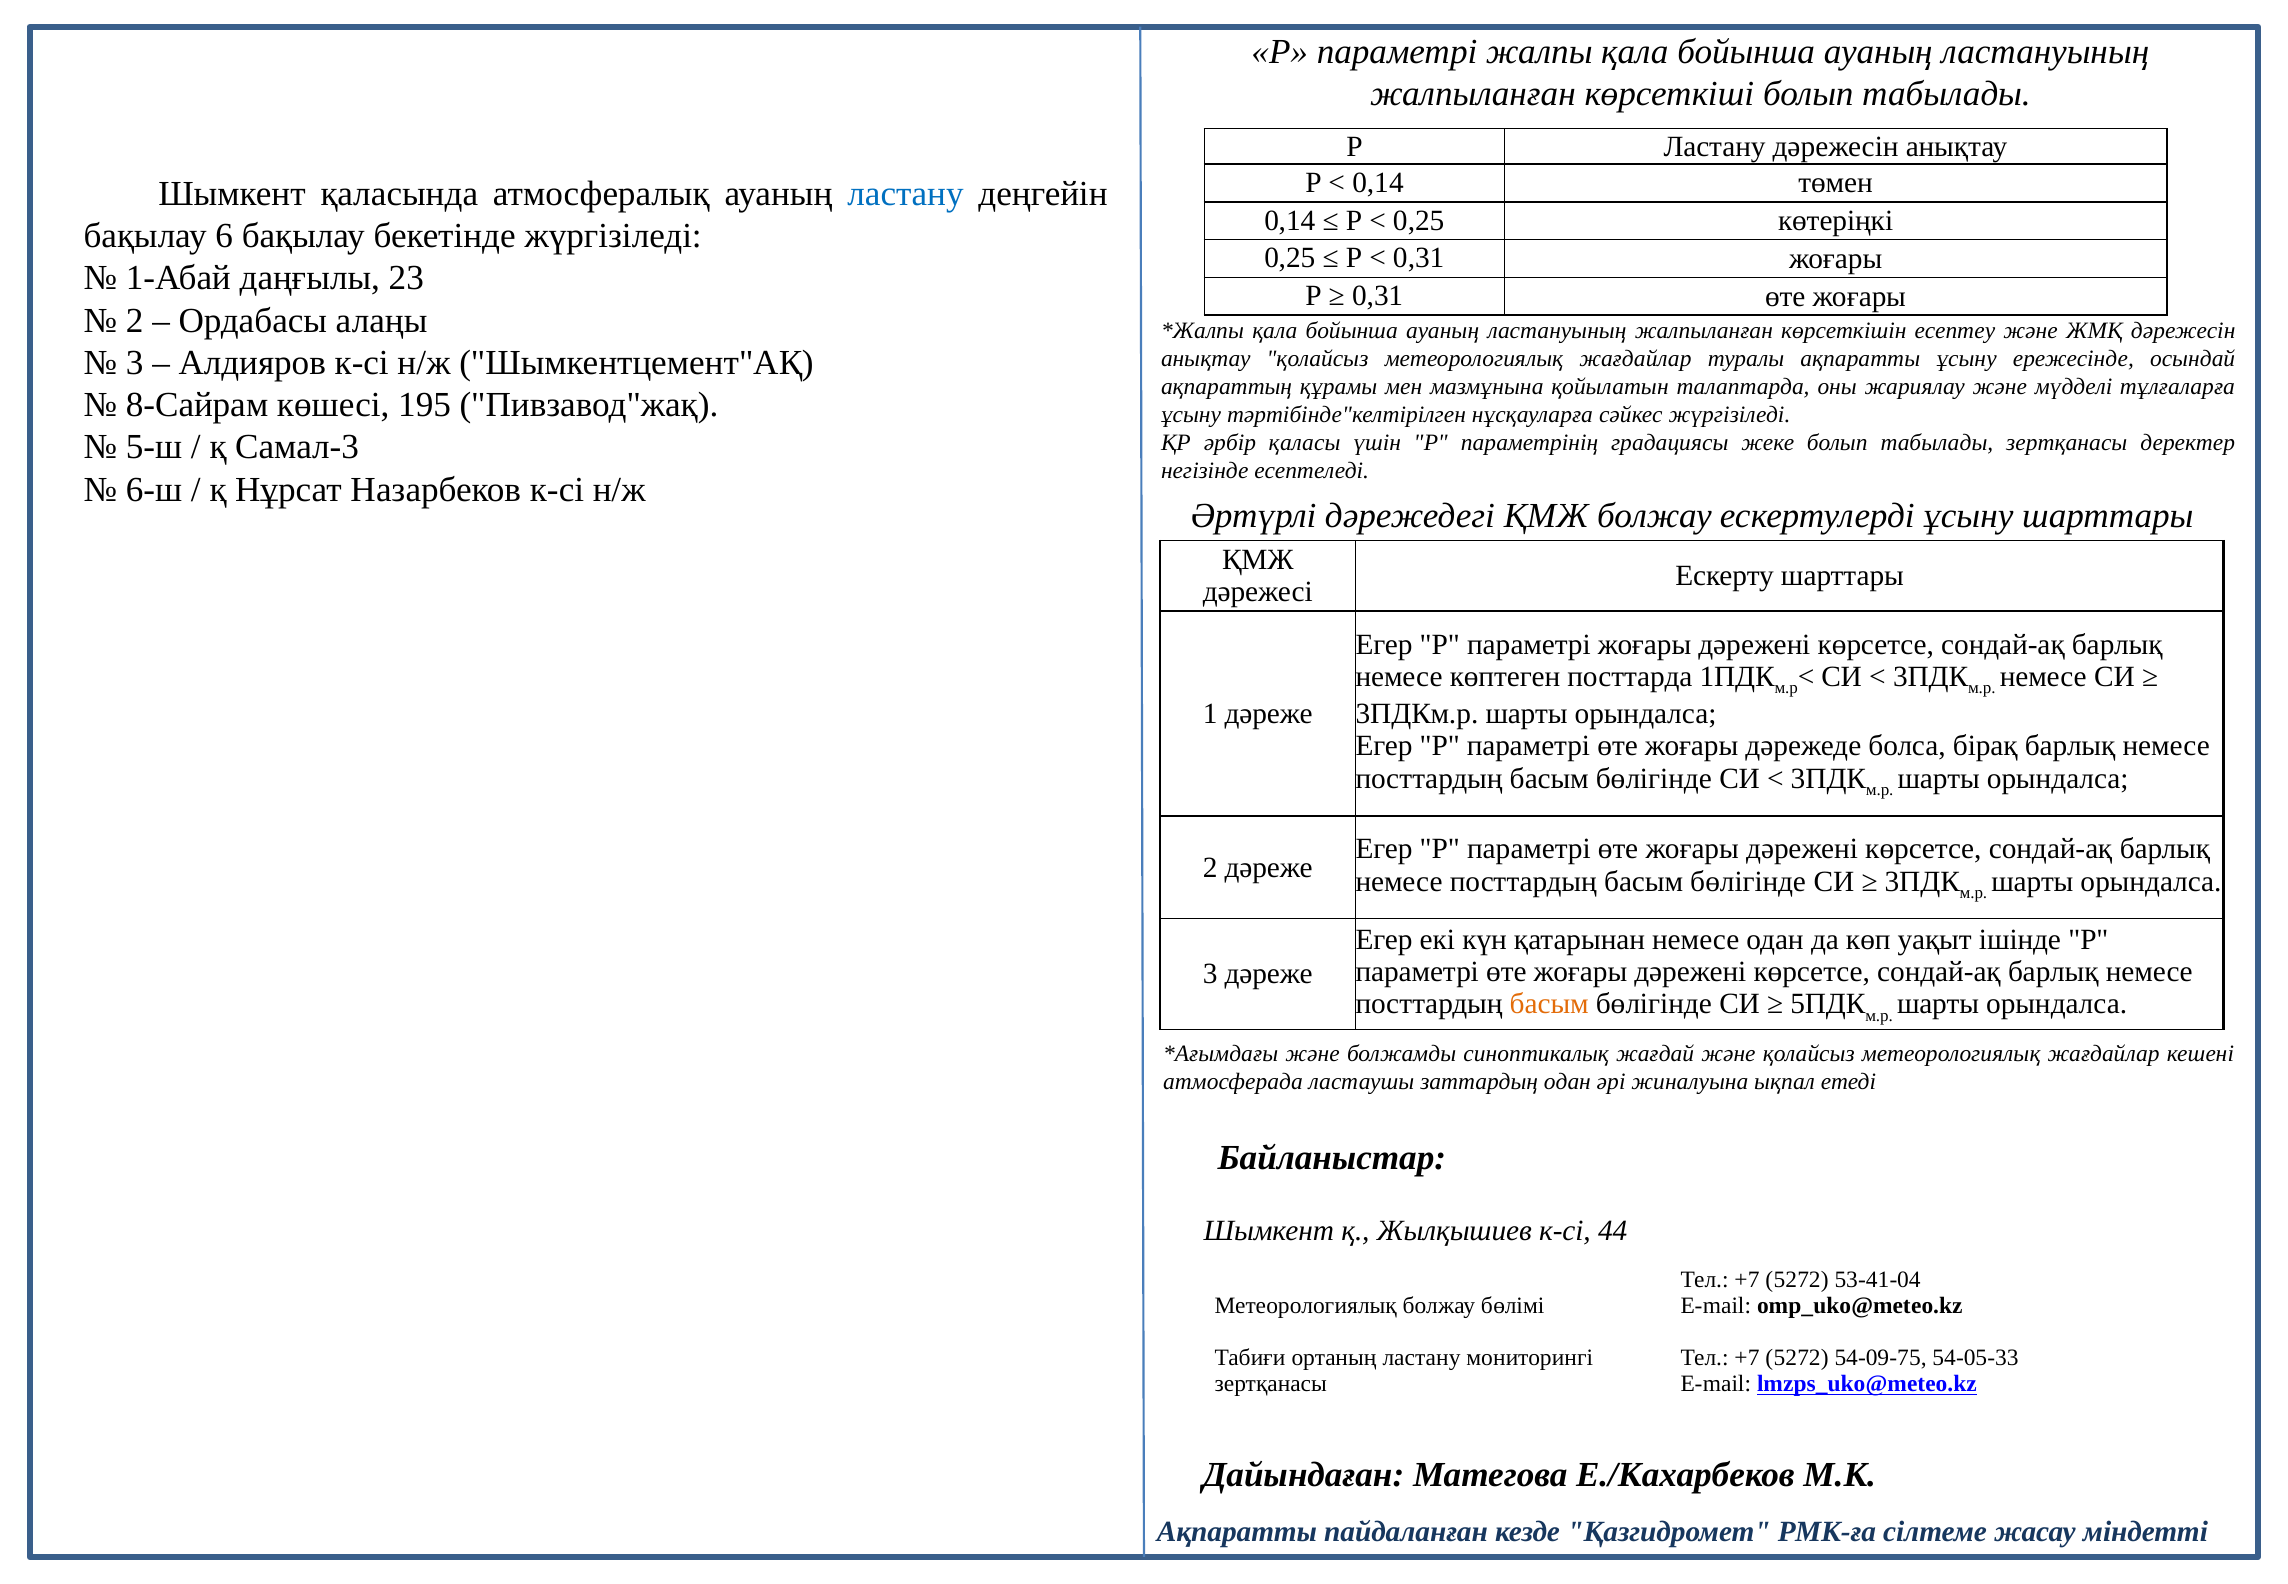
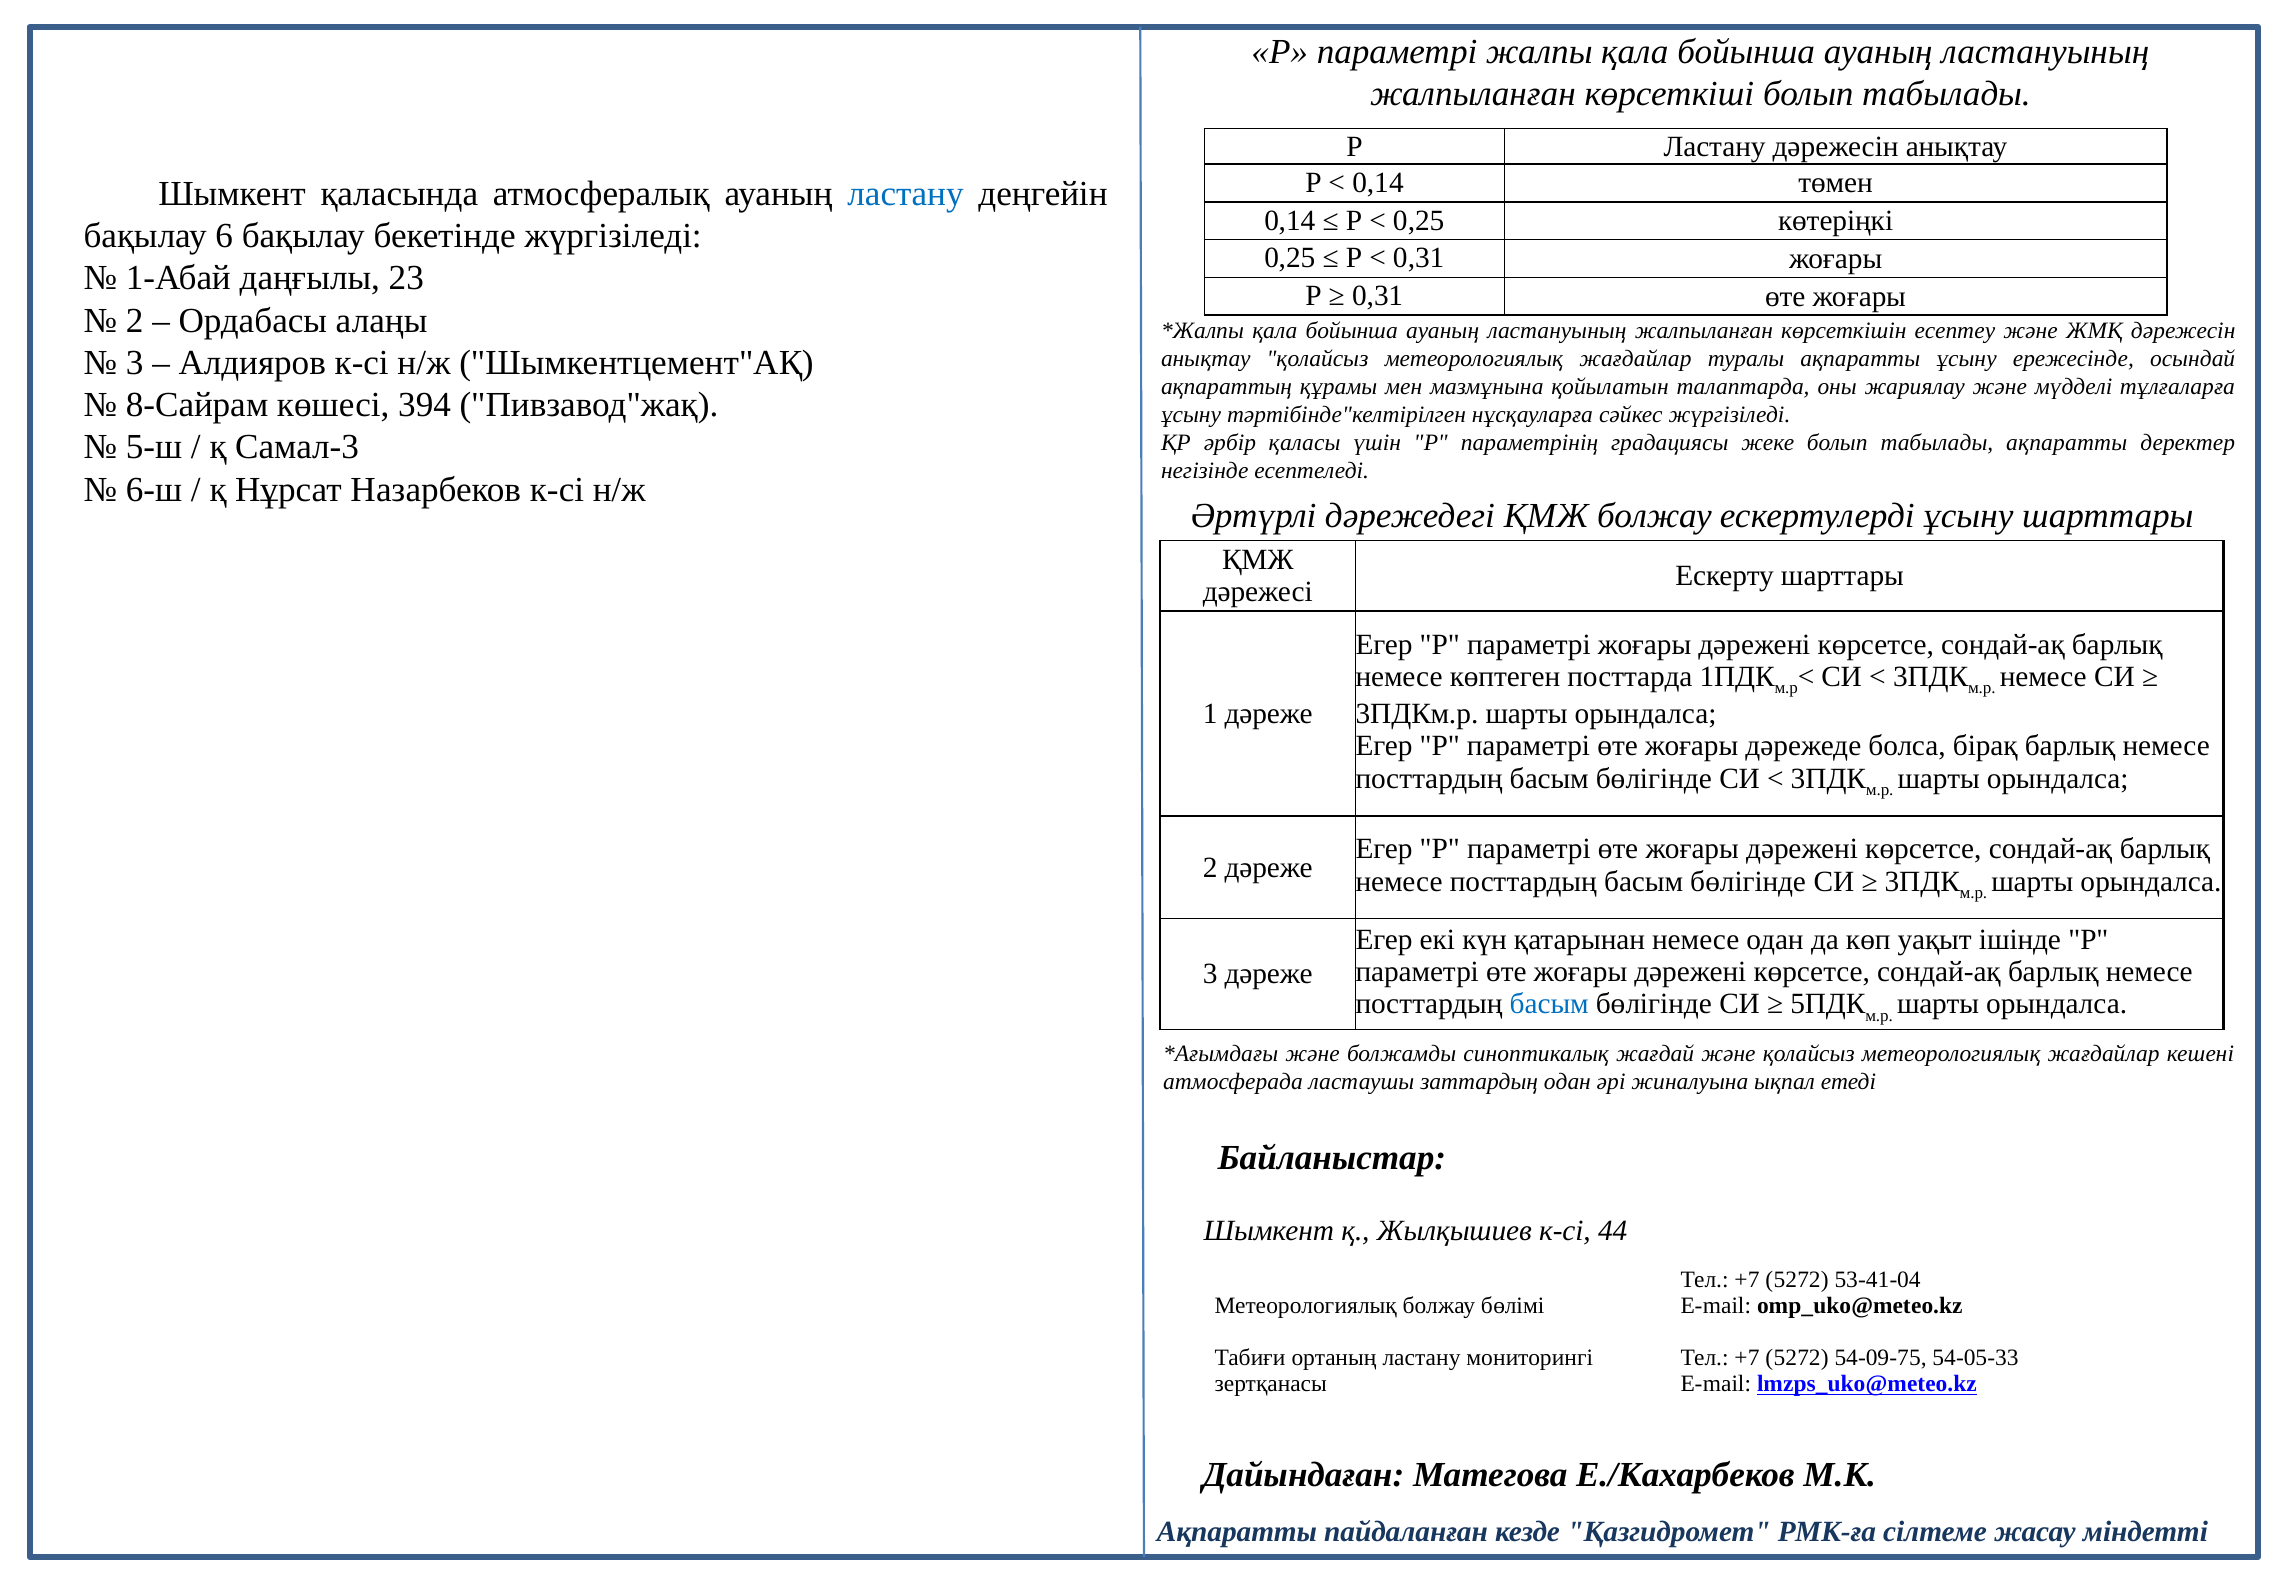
195: 195 -> 394
табылады зертқанасы: зертқанасы -> ақпаратты
басым at (1549, 1004) colour: orange -> blue
